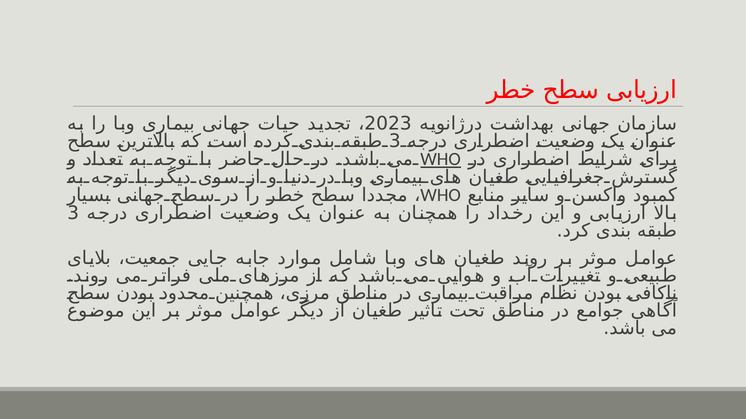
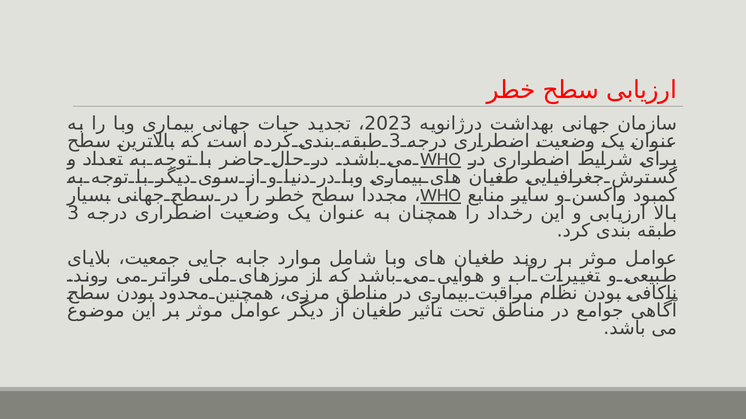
WHO at (441, 196) underline: none -> present
